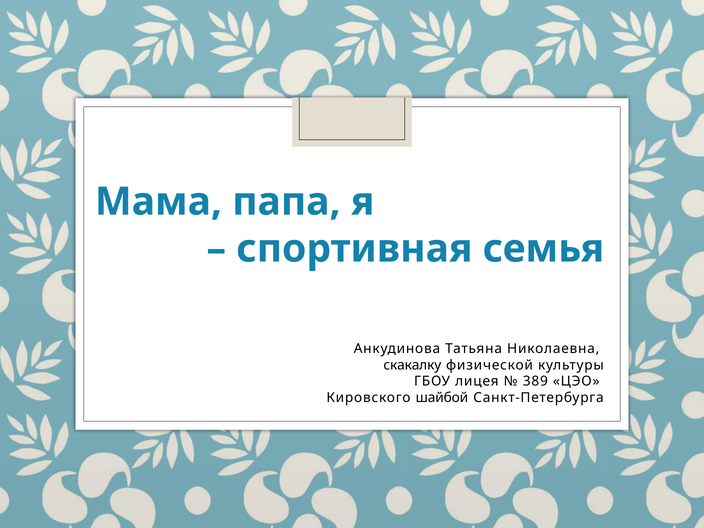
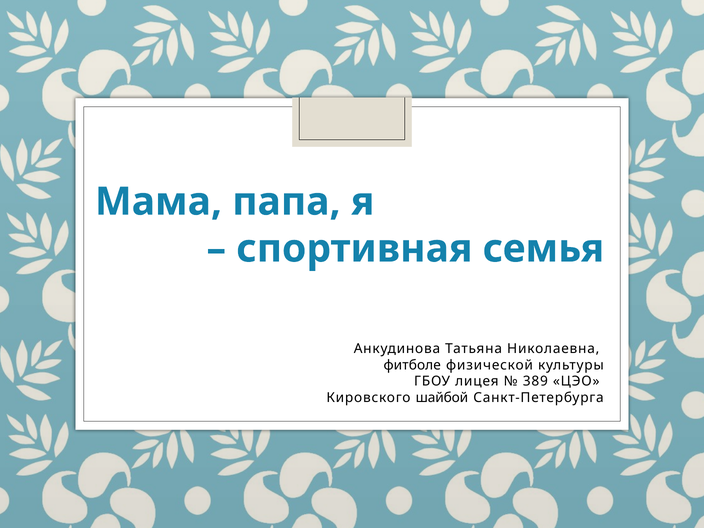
скакалку: скакалку -> фитболе
